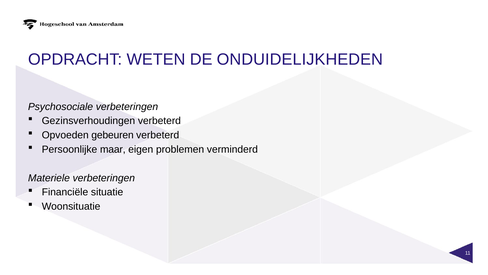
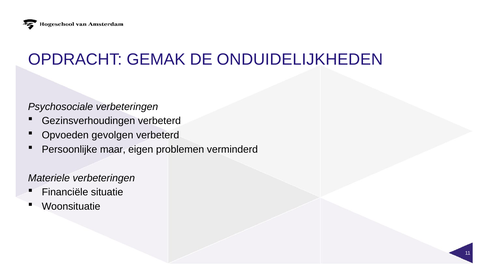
WETEN: WETEN -> GEMAK
gebeuren: gebeuren -> gevolgen
